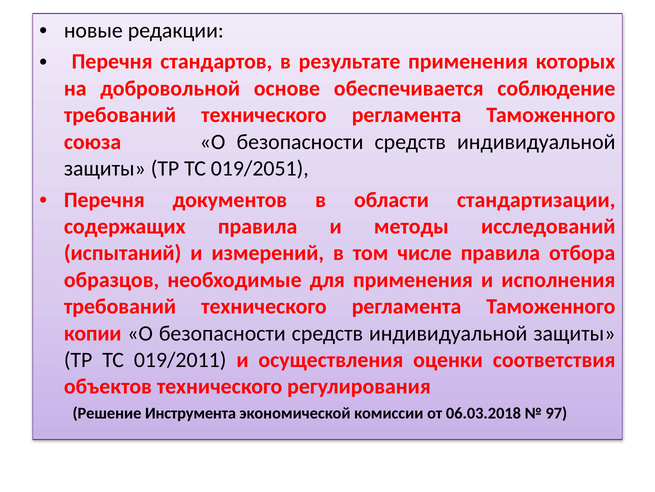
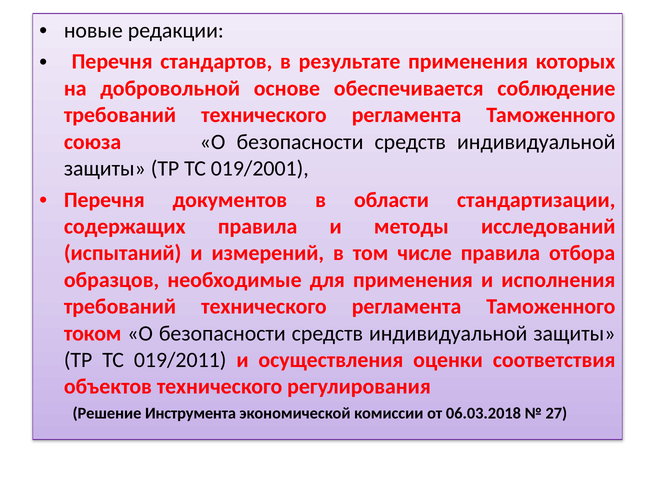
019/2051: 019/2051 -> 019/2001
копии: копии -> током
97: 97 -> 27
